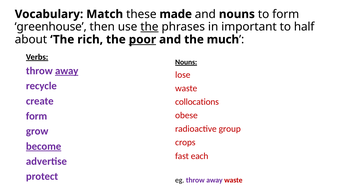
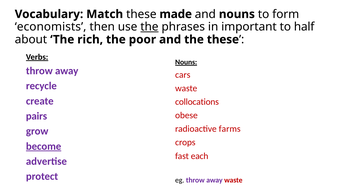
greenhouse: greenhouse -> economists
poor underline: present -> none
the much: much -> these
away at (67, 71) underline: present -> none
lose: lose -> cars
form at (37, 116): form -> pairs
group: group -> farms
